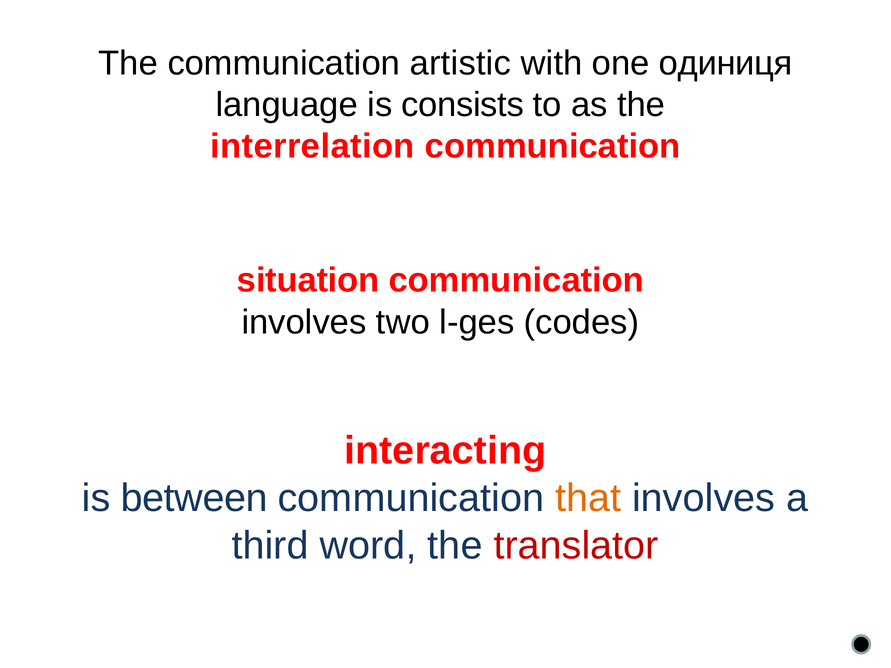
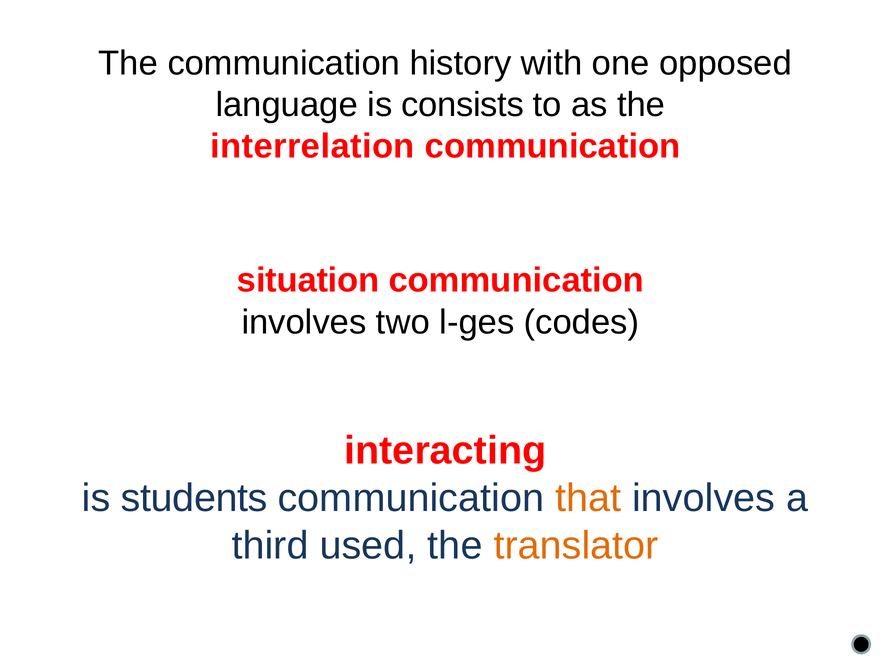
artistic: artistic -> history
одиниця: одиниця -> opposed
between: between -> students
word: word -> used
translator colour: red -> orange
